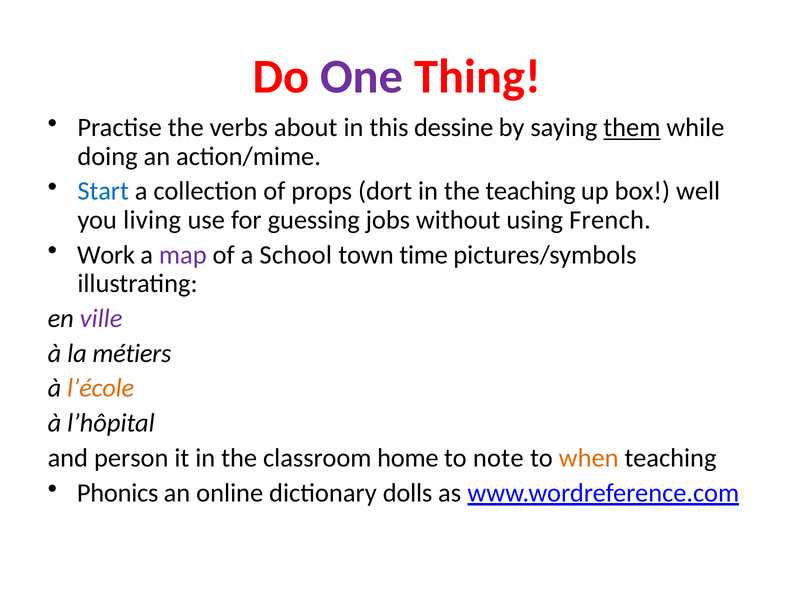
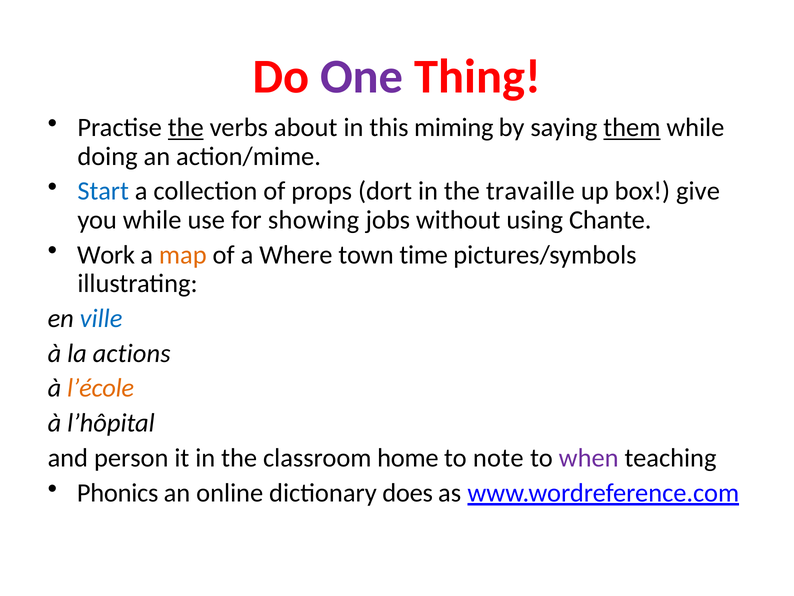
the at (186, 128) underline: none -> present
dessine: dessine -> miming
the teaching: teaching -> travaille
well: well -> give
you living: living -> while
guessing: guessing -> showing
French: French -> Chante
map colour: purple -> orange
School: School -> Where
ville colour: purple -> blue
métiers: métiers -> actions
when colour: orange -> purple
dolls: dolls -> does
